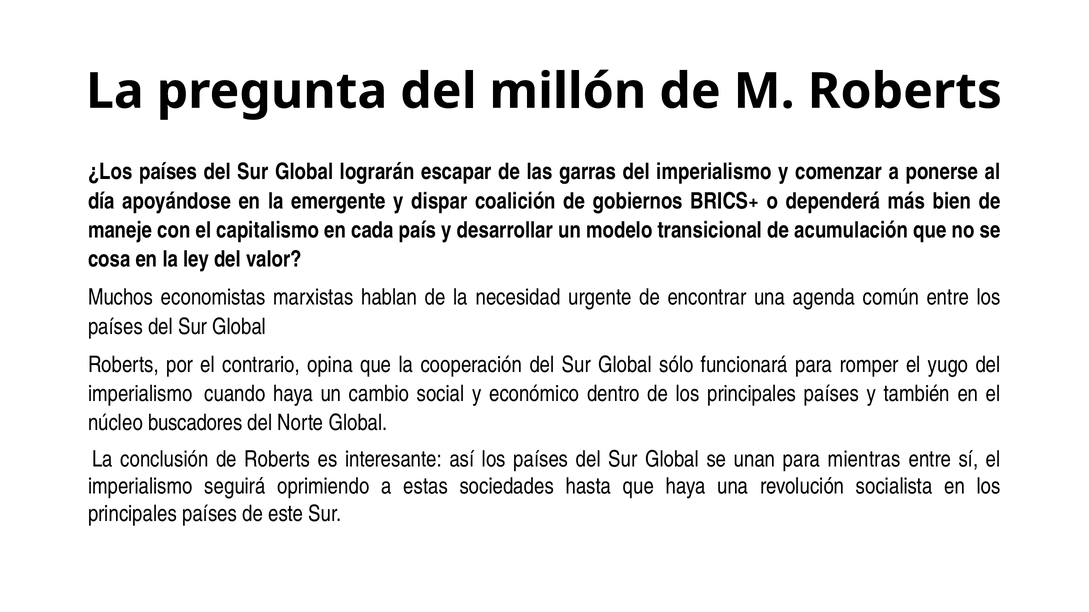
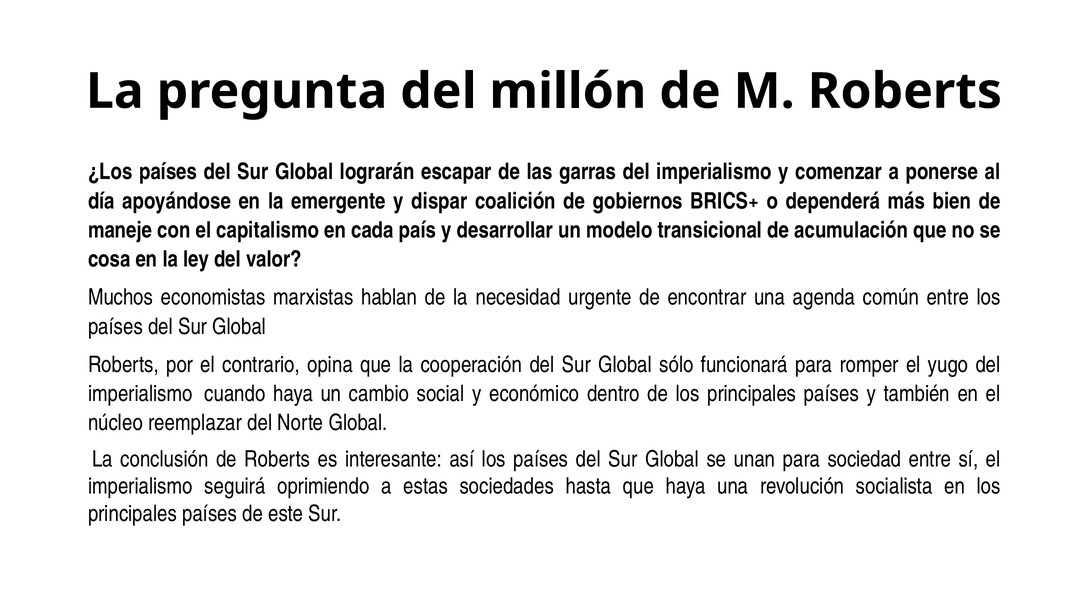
buscadores: buscadores -> reemplazar
mientras: mientras -> sociedad
